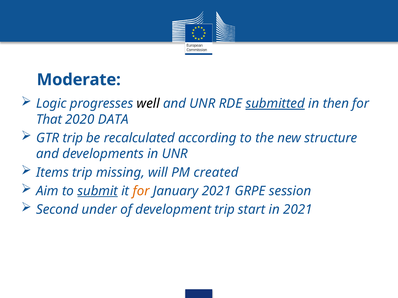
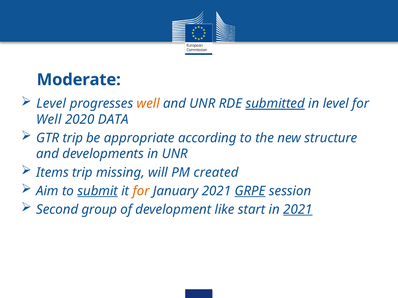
Logic at (51, 104): Logic -> Level
well at (148, 104) colour: black -> orange
in then: then -> level
That at (49, 120): That -> Well
recalculated: recalculated -> appropriate
GRPE underline: none -> present
under: under -> group
development trip: trip -> like
2021 at (298, 210) underline: none -> present
